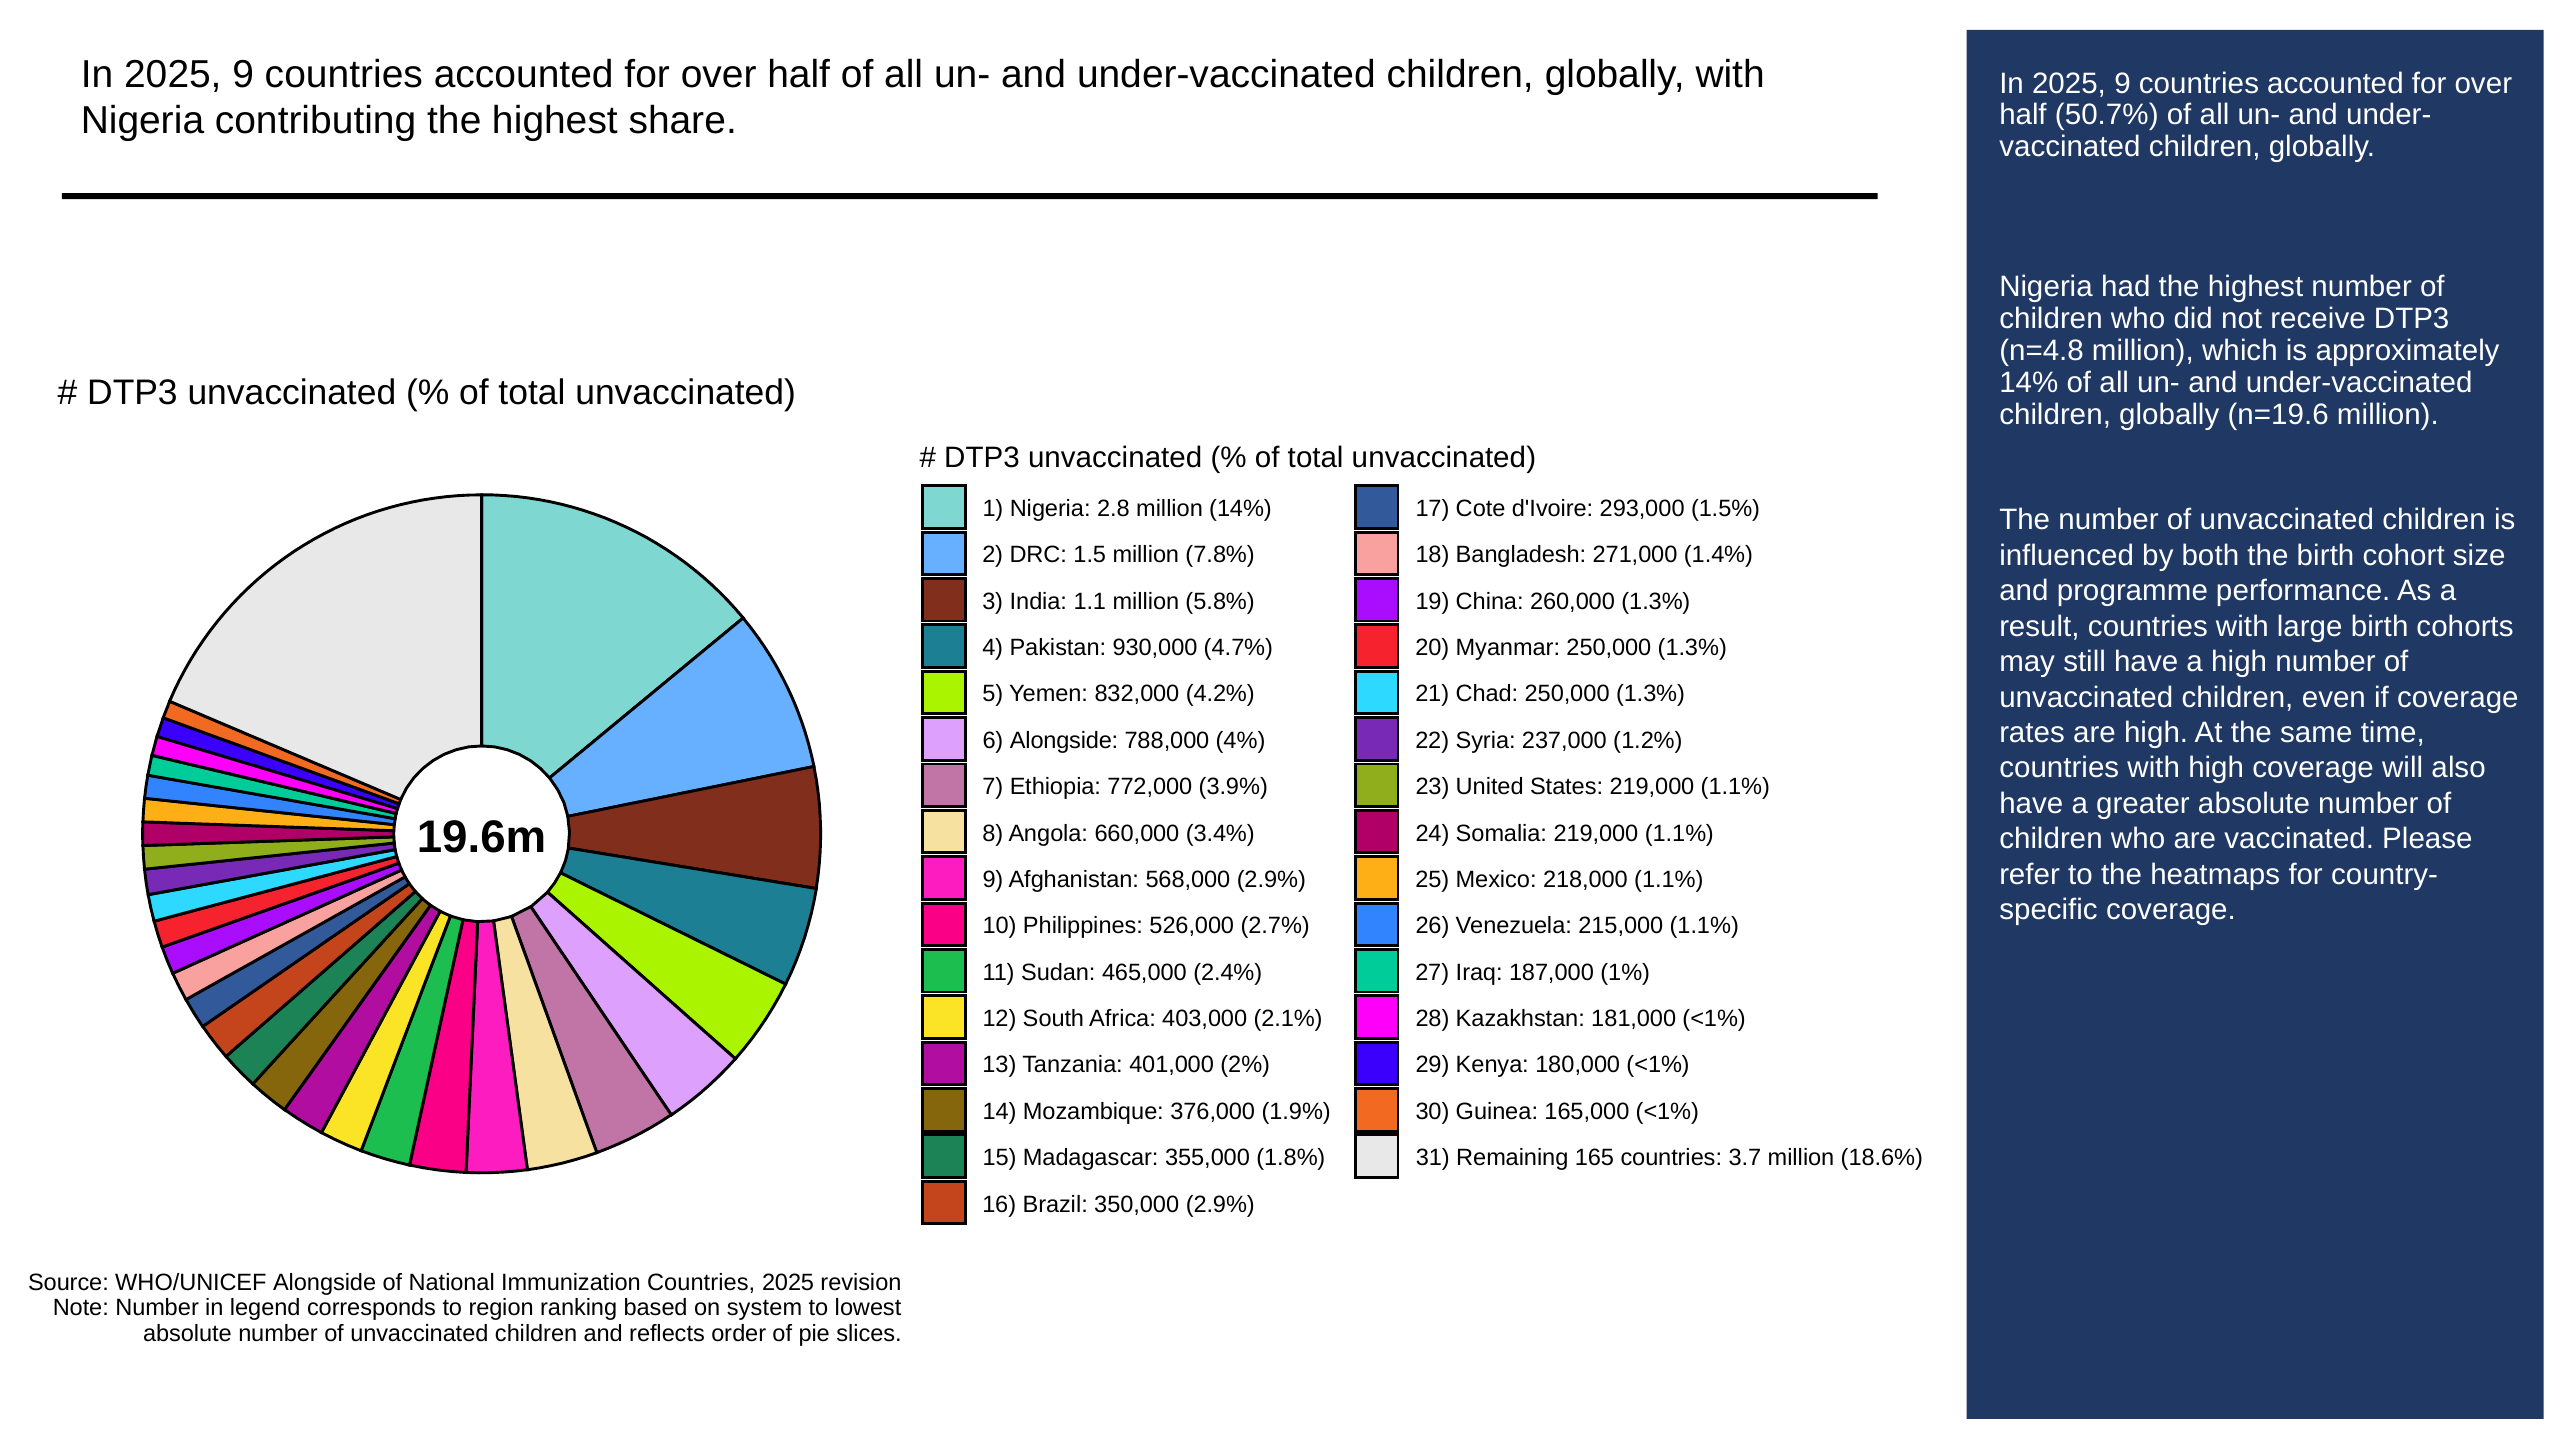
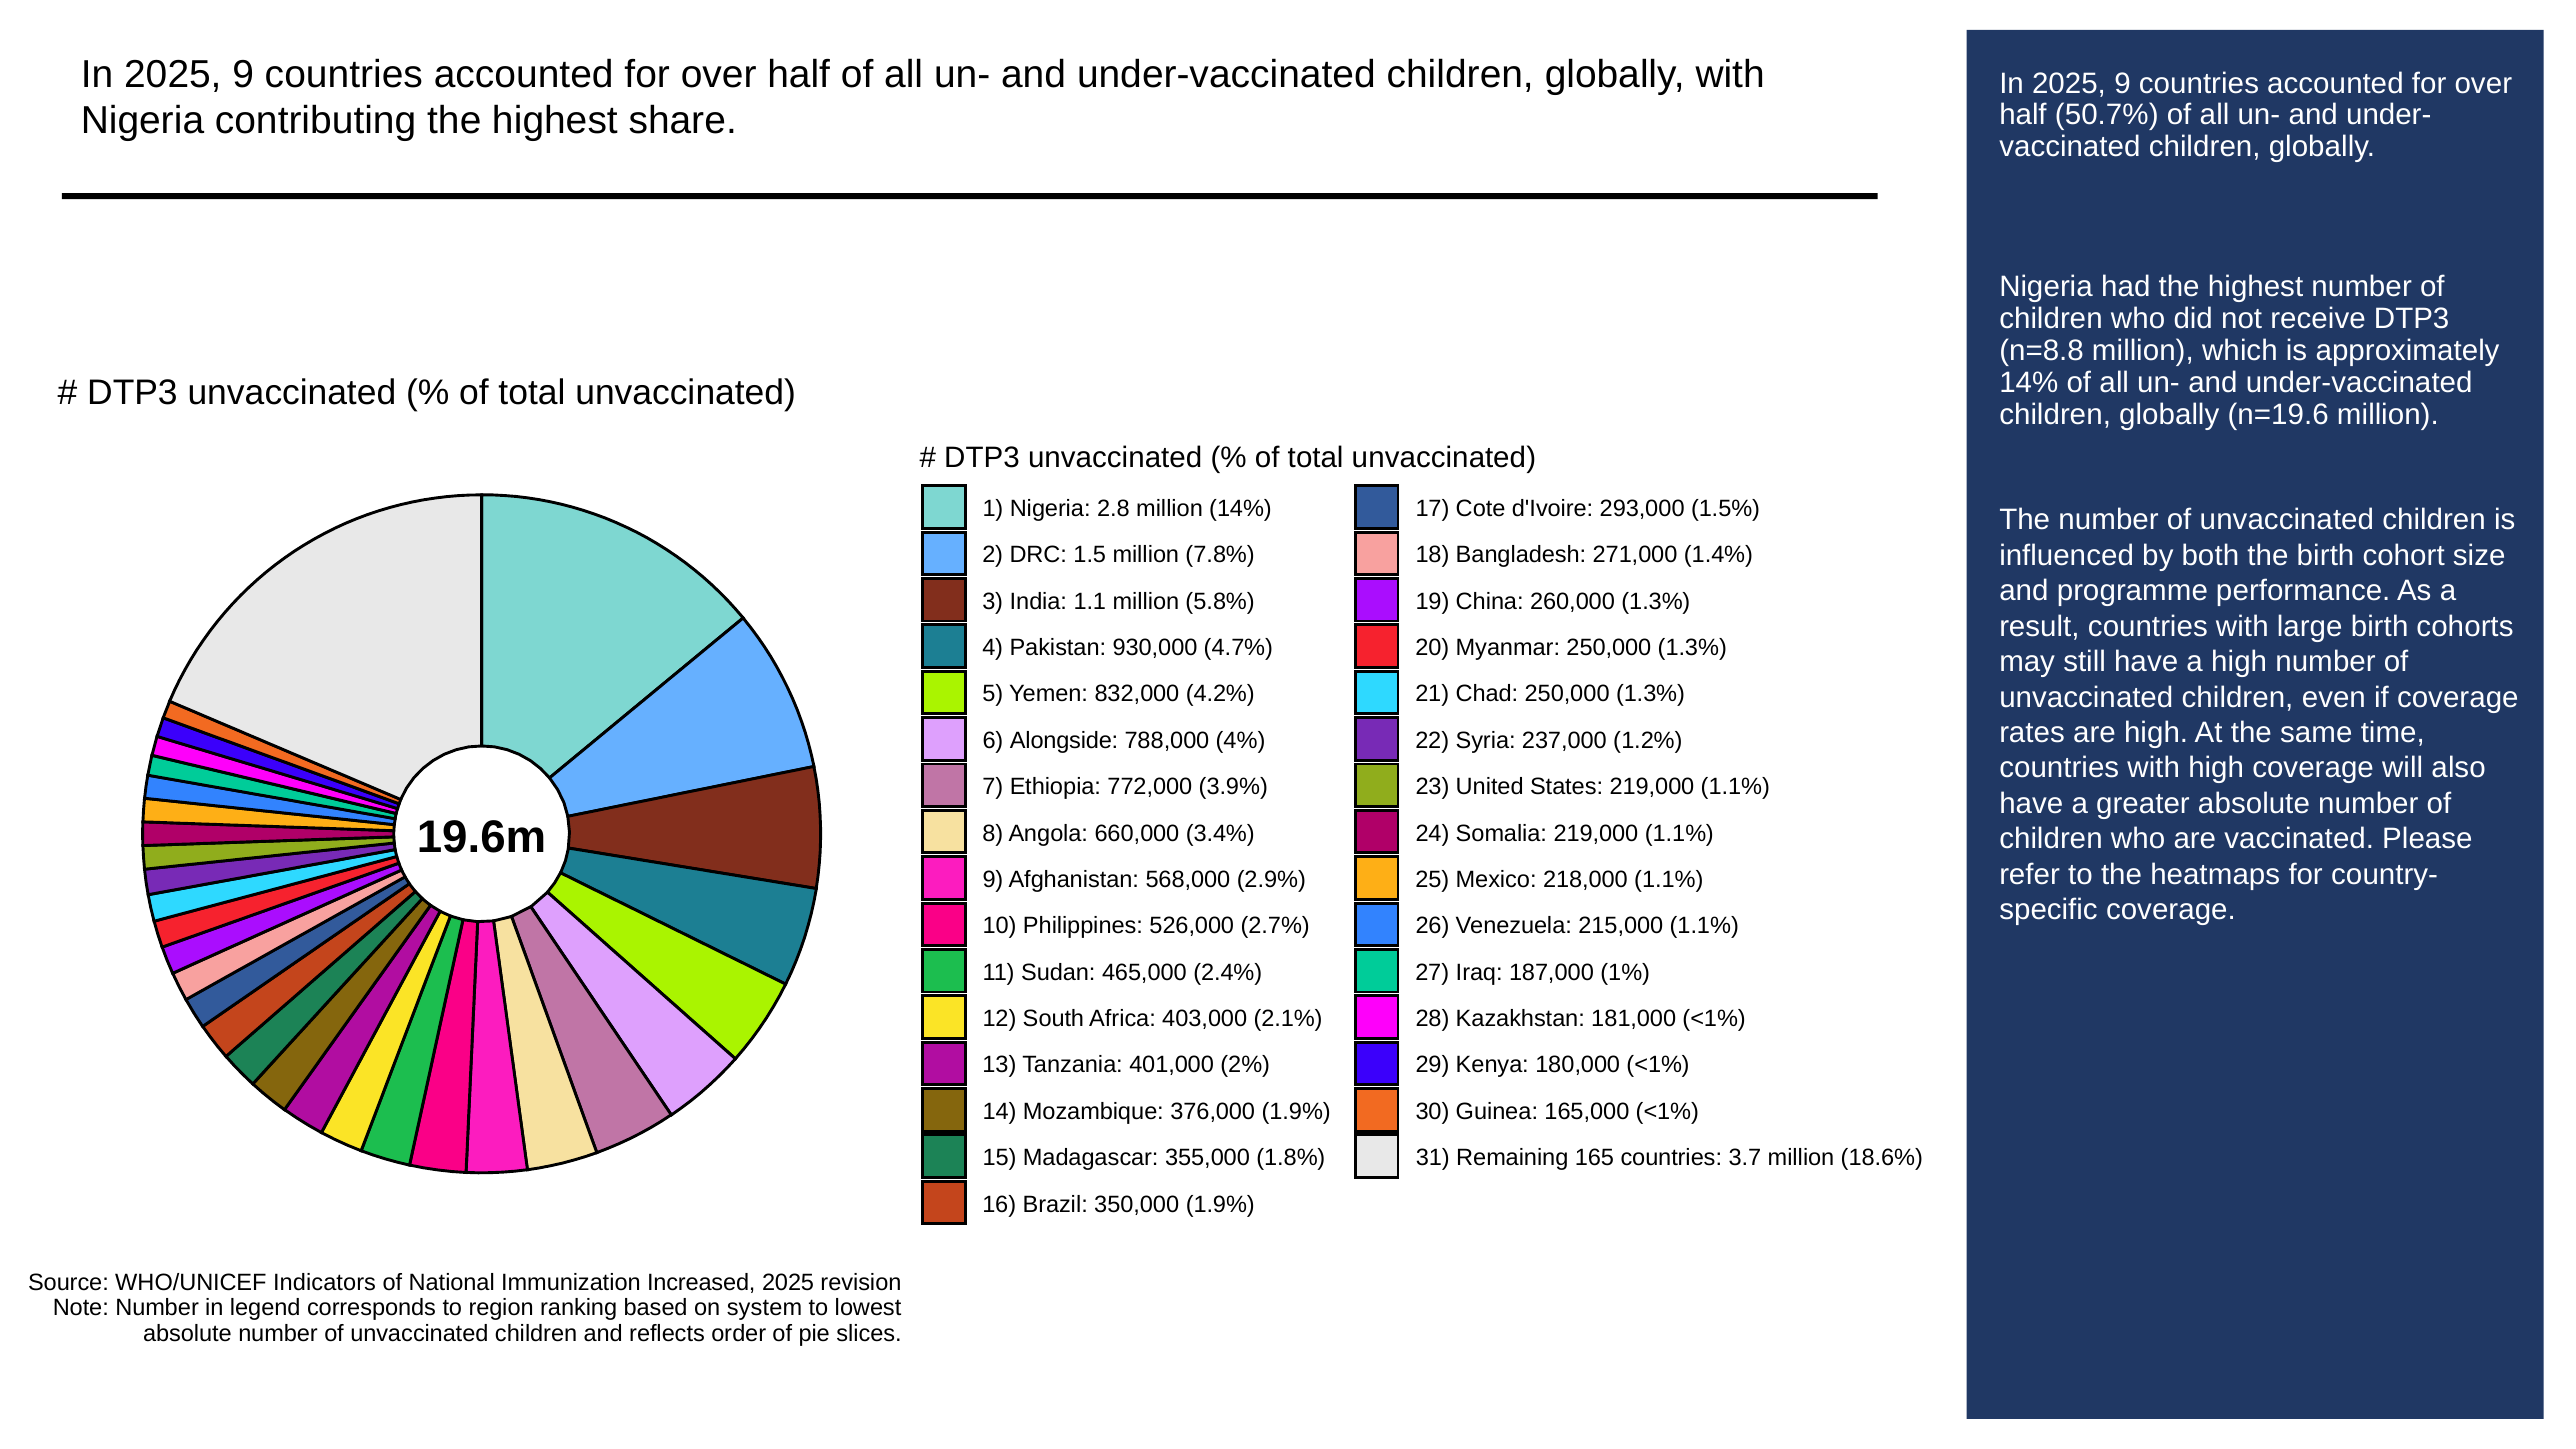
n=4.8: n=4.8 -> n=8.8
350,000 2.9%: 2.9% -> 1.9%
WHO/UNICEF Alongside: Alongside -> Indicators
Immunization Countries: Countries -> Increased
